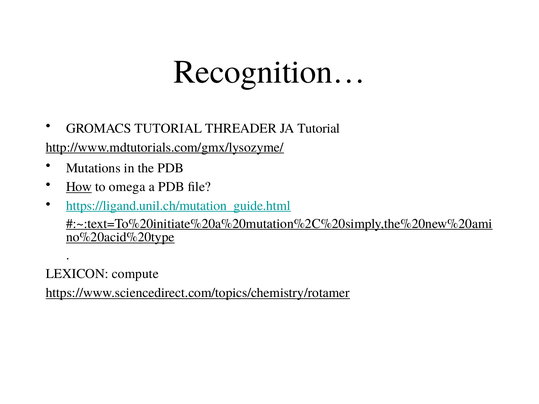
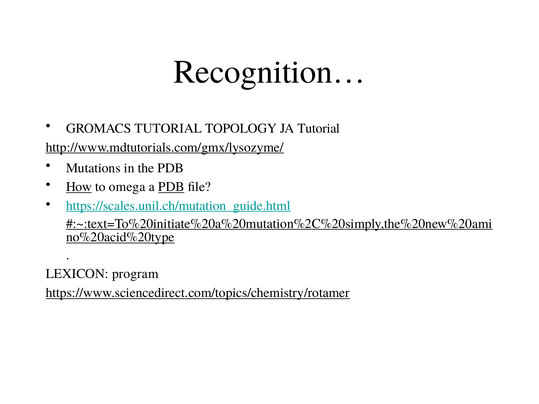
THREADER: THREADER -> TOPOLOGY
PDB at (171, 187) underline: none -> present
https://ligand.unil.ch/mutation_guide.html: https://ligand.unil.ch/mutation_guide.html -> https://scales.unil.ch/mutation_guide.html
compute: compute -> program
